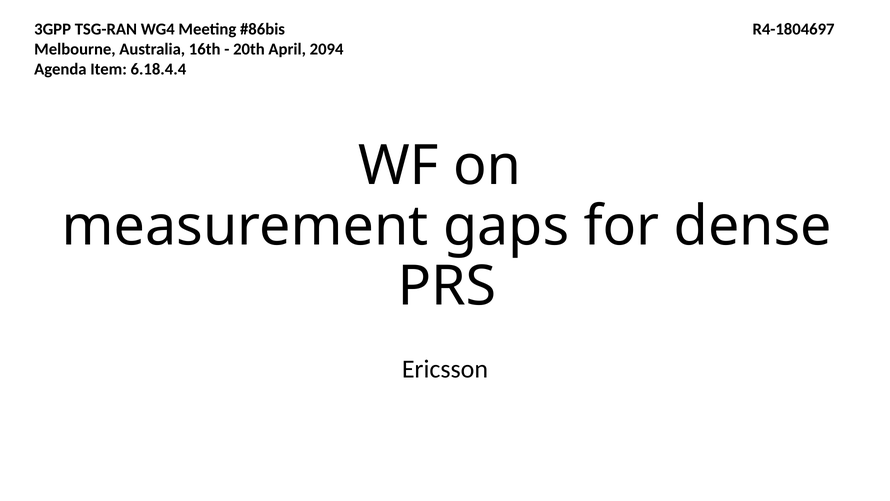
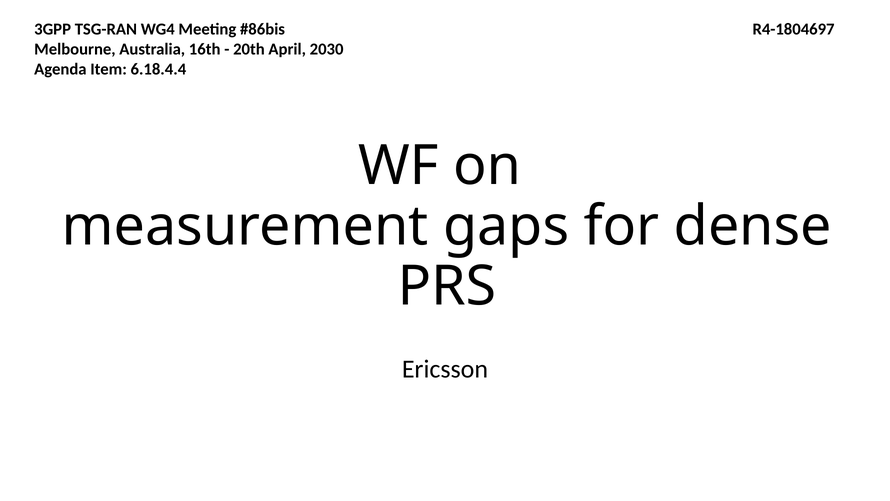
2094: 2094 -> 2030
